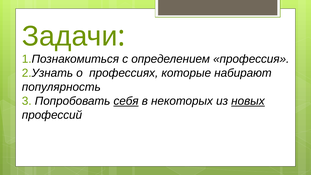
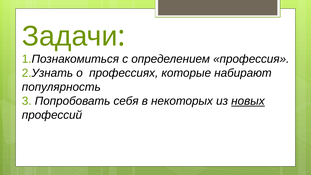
себя underline: present -> none
